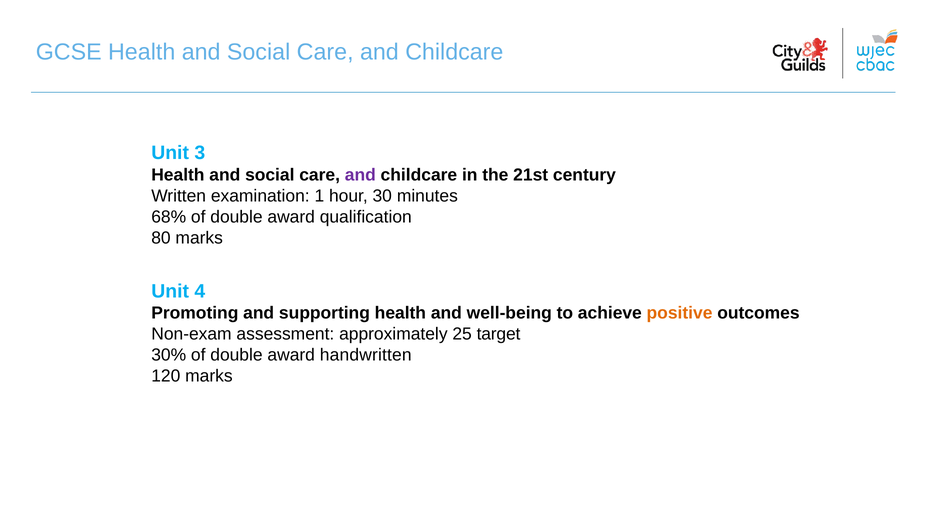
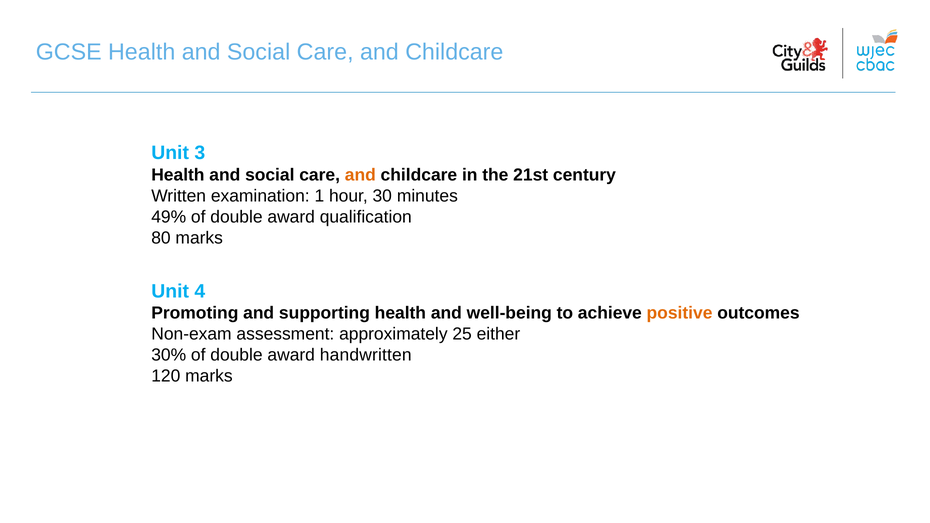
and at (360, 175) colour: purple -> orange
68%: 68% -> 49%
target: target -> either
